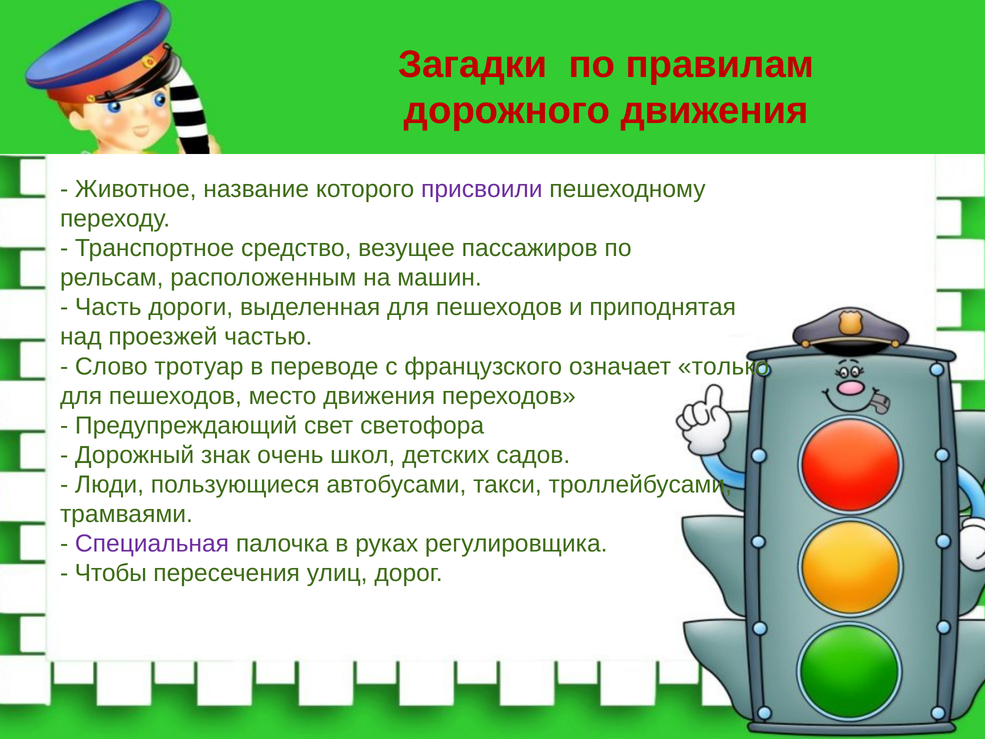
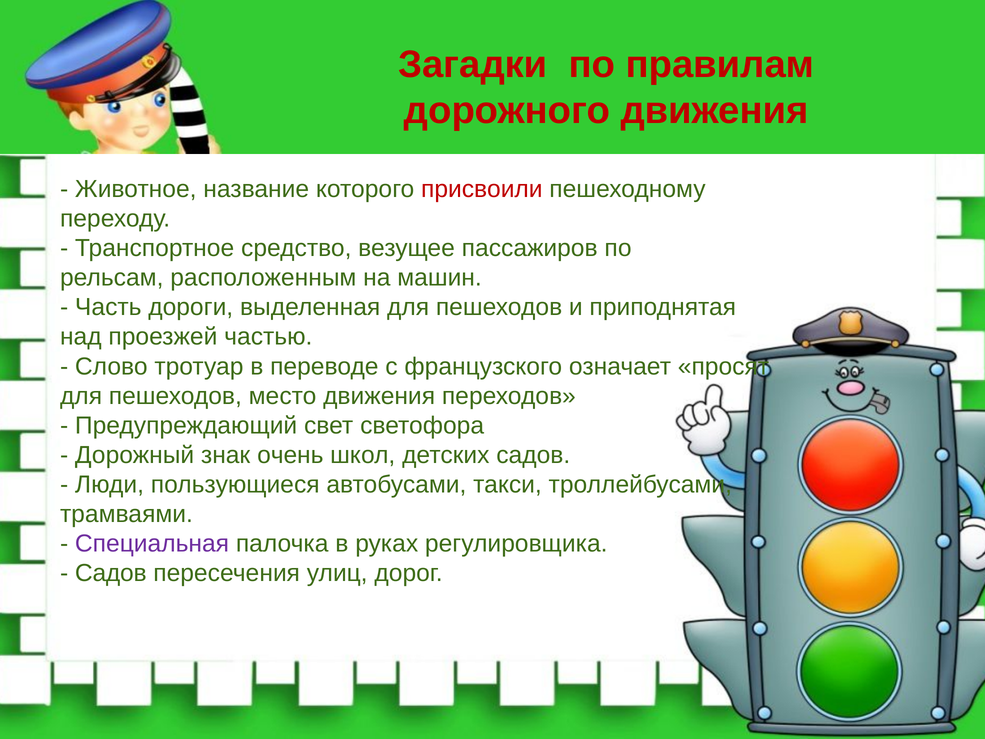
присвоили colour: purple -> red
только: только -> просят
Чтобы at (111, 573): Чтобы -> Садов
